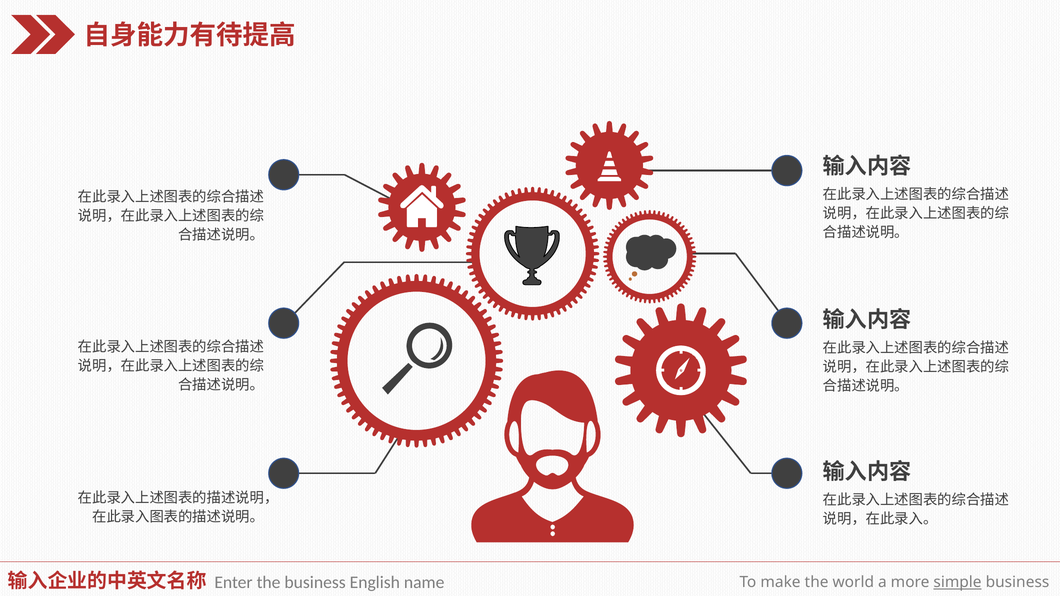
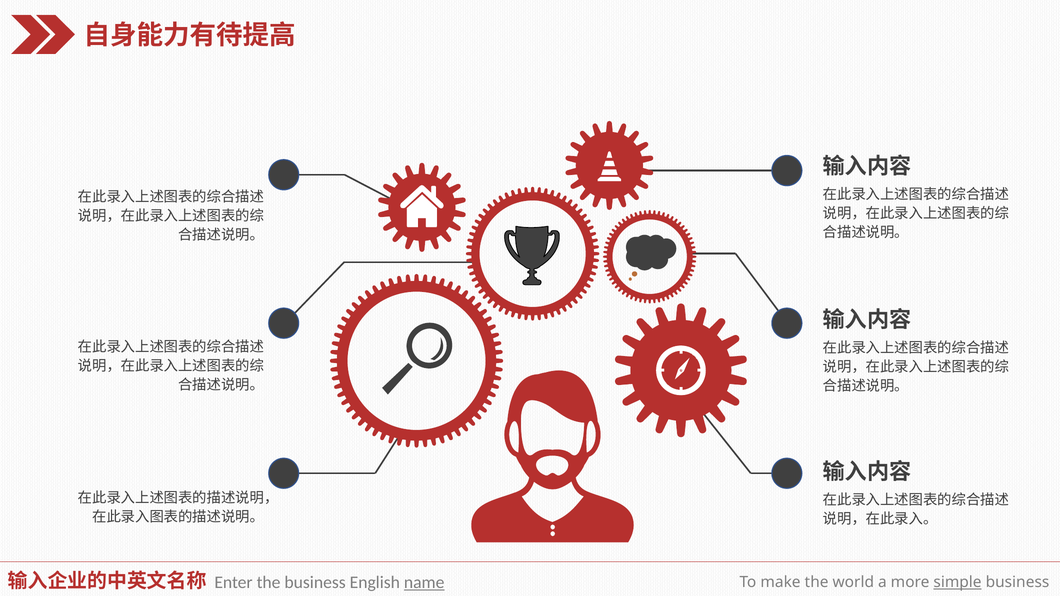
name underline: none -> present
